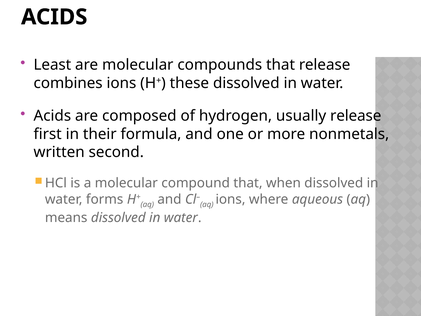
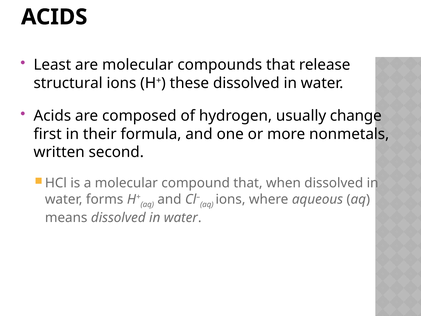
combines: combines -> structural
usually release: release -> change
